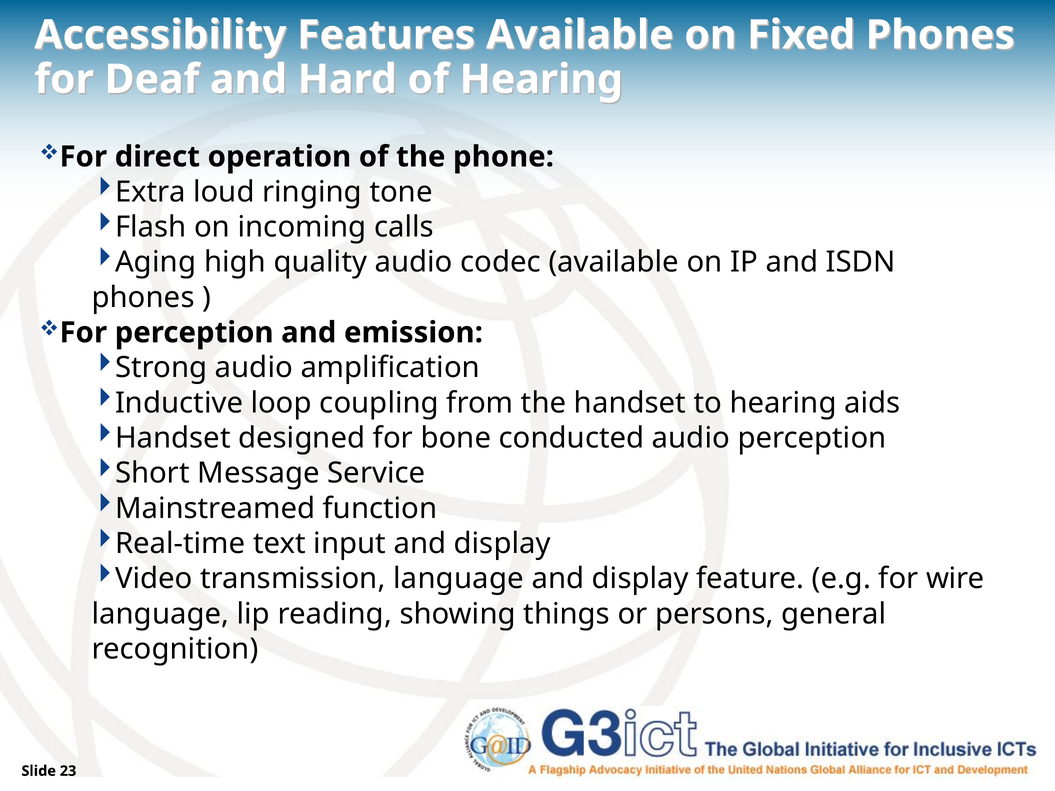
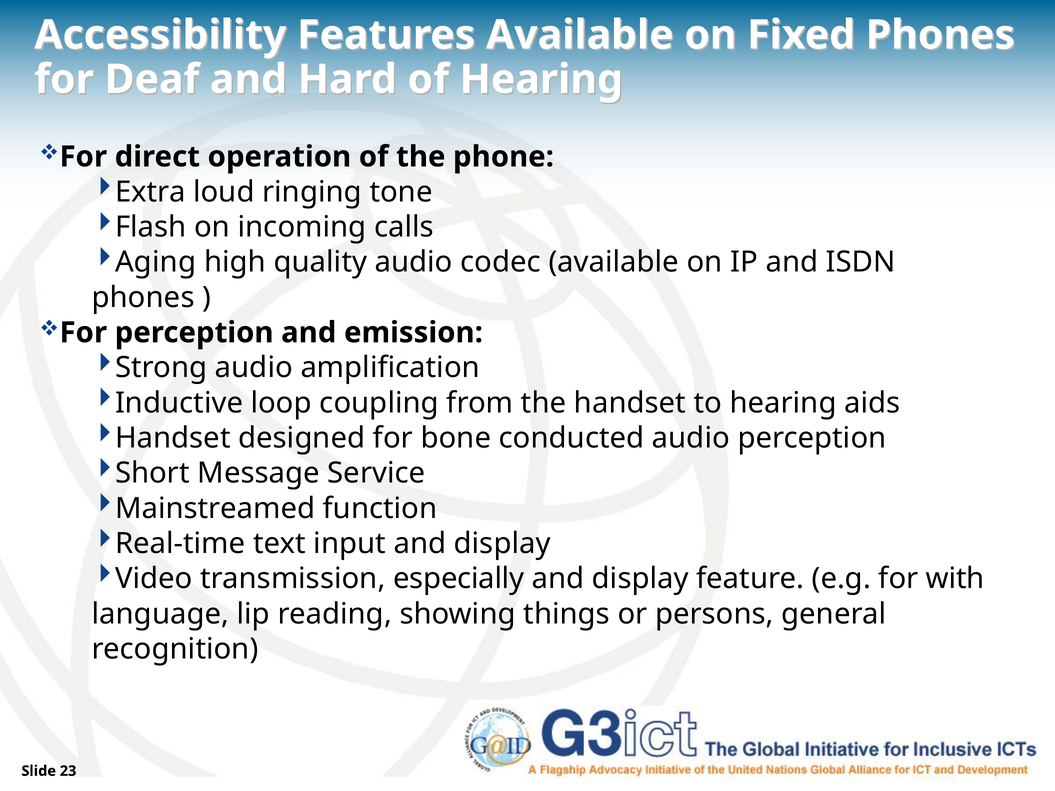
transmission language: language -> especially
wire: wire -> with
